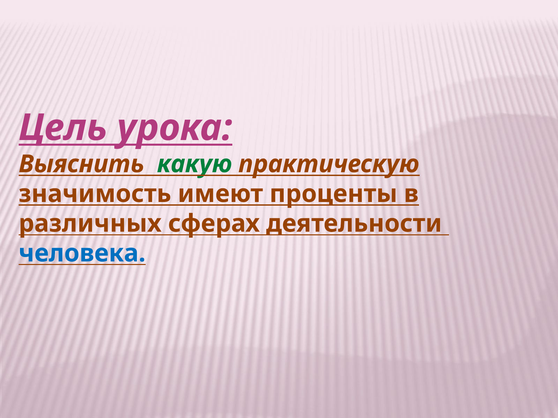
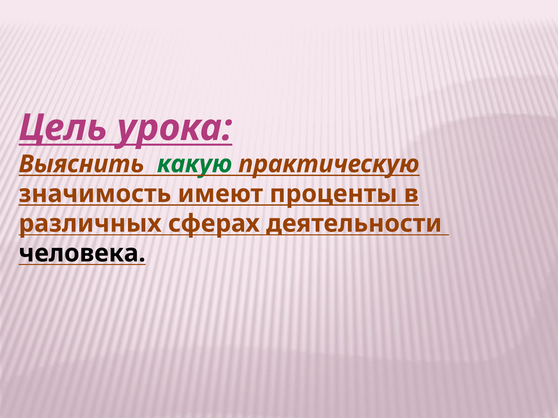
человека colour: blue -> black
